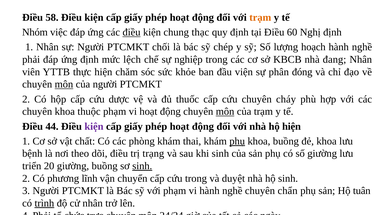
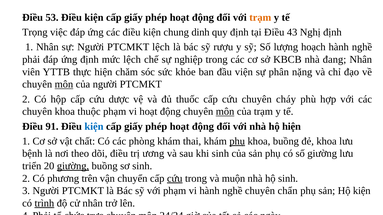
58: 58 -> 53
Nhóm: Nhóm -> Trọng
điều at (132, 32) underline: present -> none
thạc: thạc -> dinh
60: 60 -> 43
PTCMKT chối: chối -> lệch
chép: chép -> rượu
đóng: đóng -> nặng
44: 44 -> 91
kiện at (94, 127) colour: purple -> blue
trạng: trạng -> ương
giường at (73, 166) underline: none -> present
sinh at (142, 166) underline: present -> none
lĩnh: lĩnh -> trên
cứu at (175, 179) underline: none -> present
duyệt: duyệt -> muộn
Hộ tuân: tuân -> kiện
